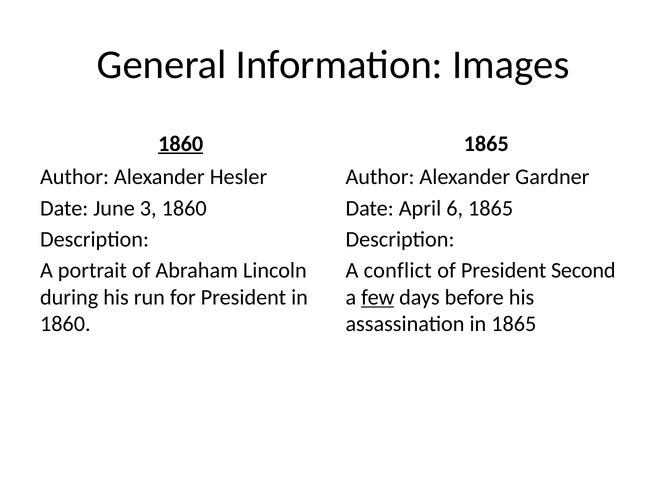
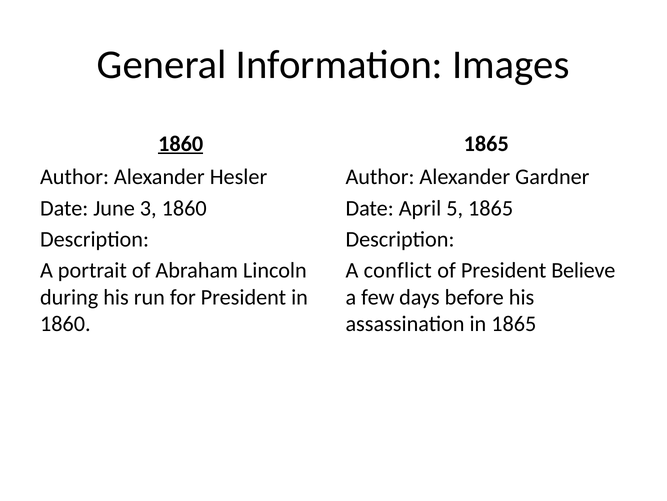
6: 6 -> 5
Second: Second -> Believe
few underline: present -> none
